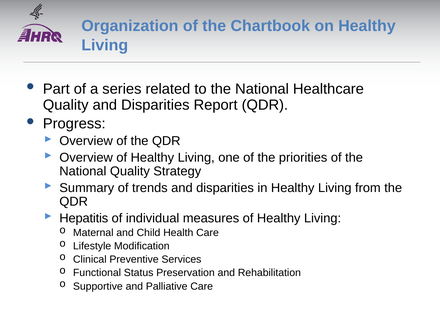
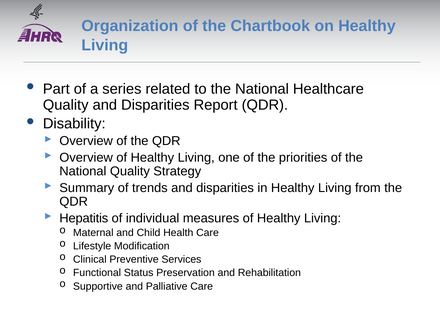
Progress: Progress -> Disability
